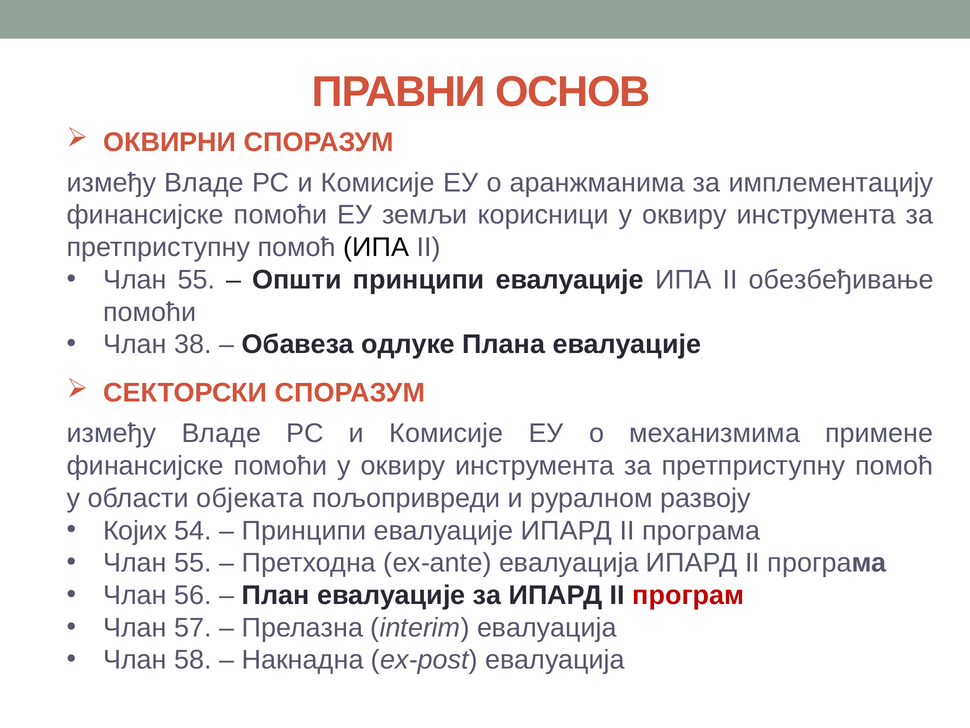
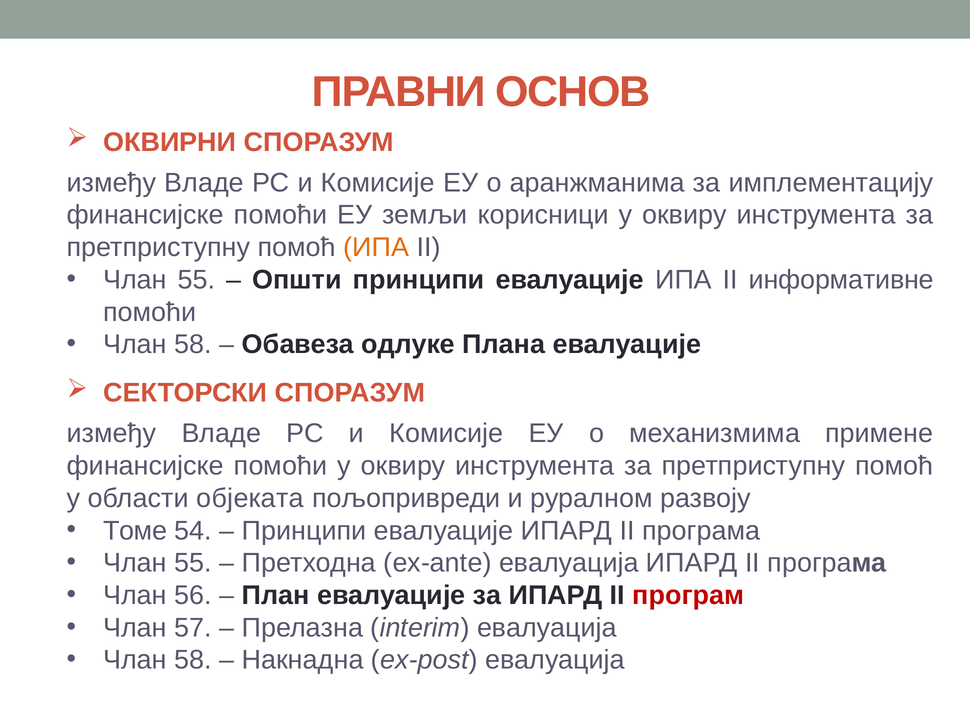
ИПА at (376, 247) colour: black -> orange
обезбеђивање: обезбеђивање -> информативне
38 at (193, 344): 38 -> 58
Којих: Којих -> Томе
